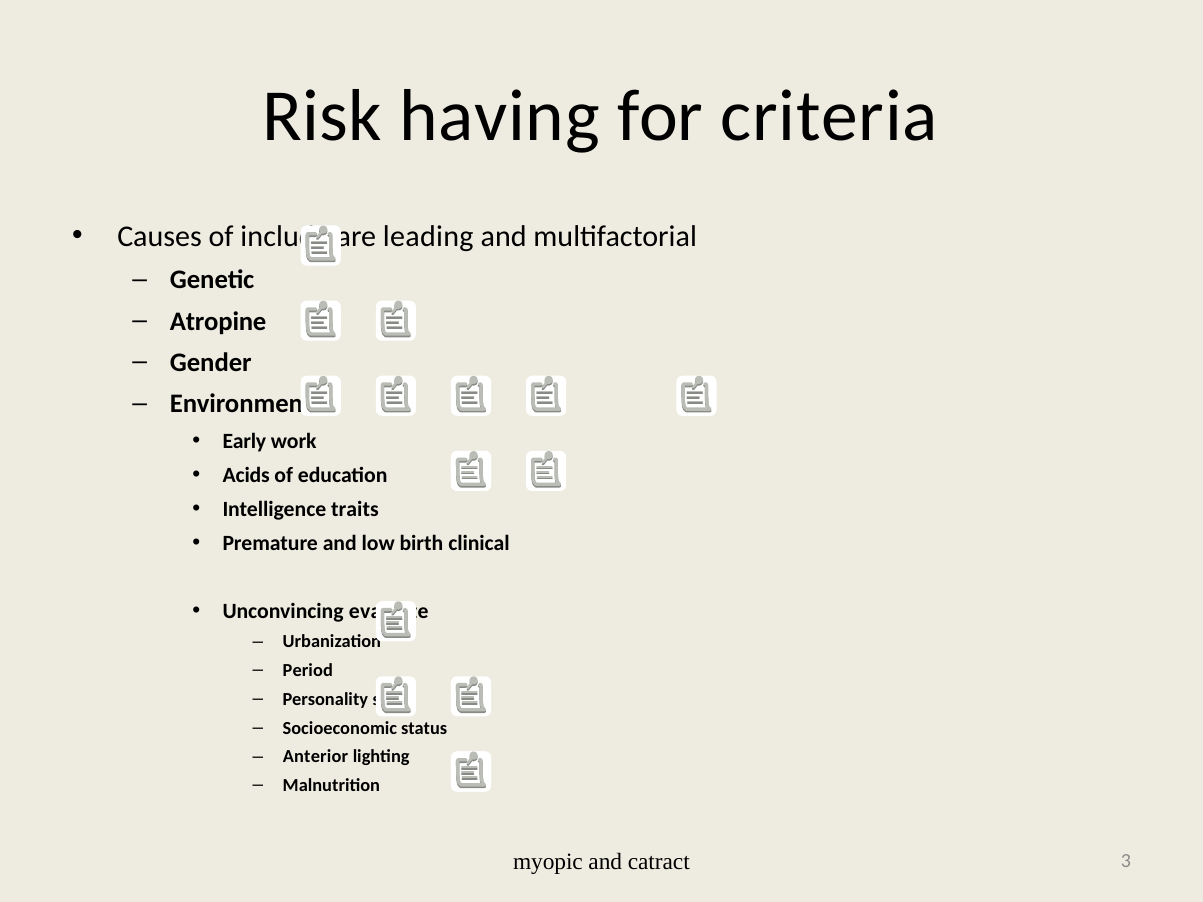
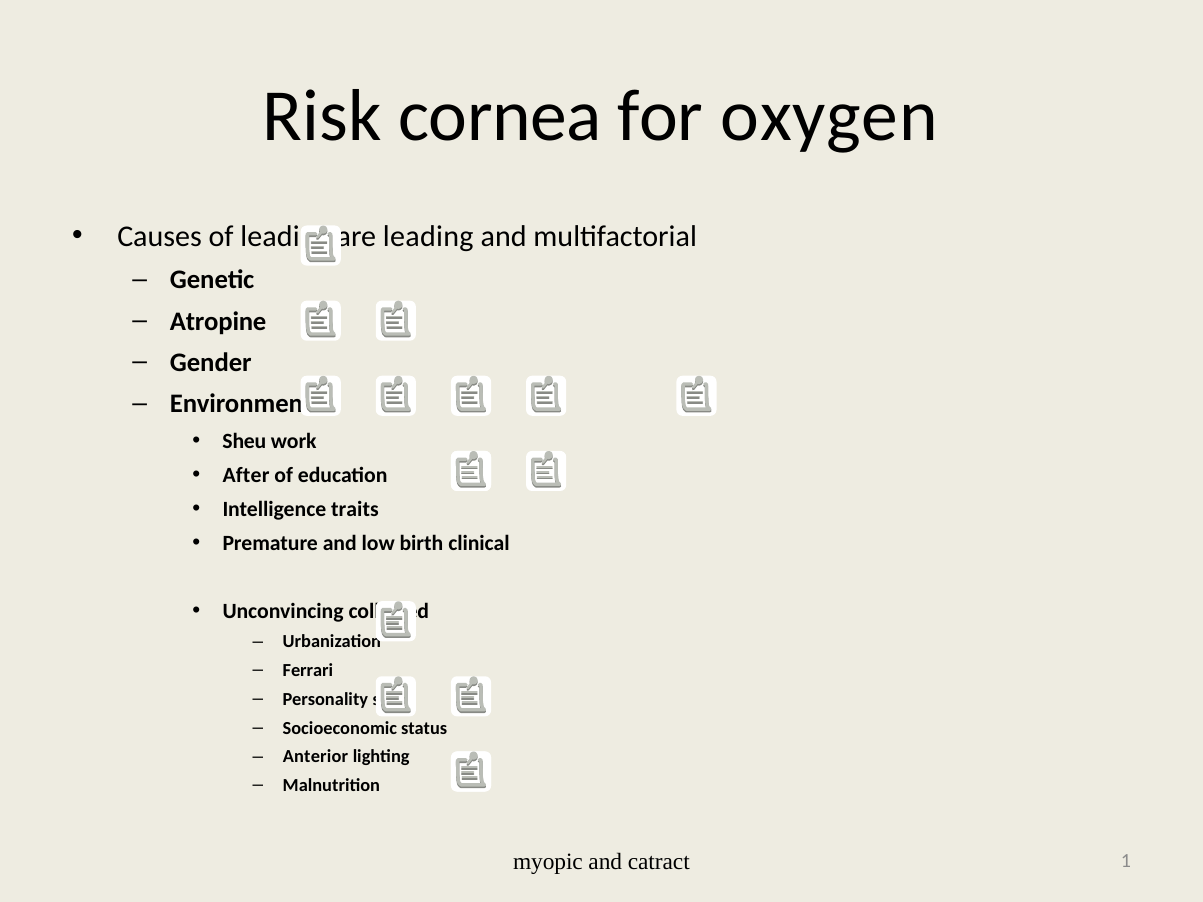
having: having -> cornea
criteria: criteria -> oxygen
of include: include -> leading
Early: Early -> Sheu
Acids: Acids -> After
evaluate: evaluate -> collected
Period: Period -> Ferrari
3: 3 -> 1
